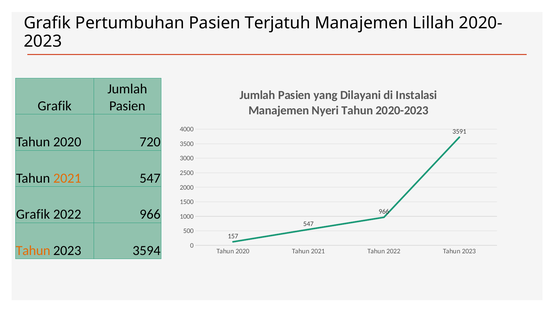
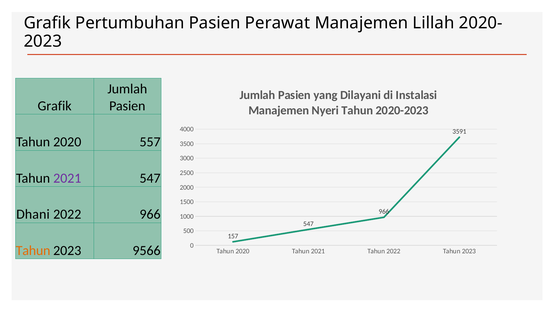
Terjatuh: Terjatuh -> Perawat
720: 720 -> 557
2021 at (67, 178) colour: orange -> purple
Grafik at (33, 214): Grafik -> Dhani
3594: 3594 -> 9566
